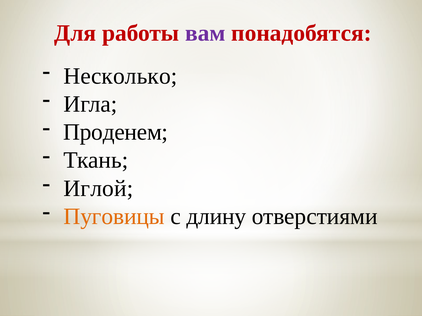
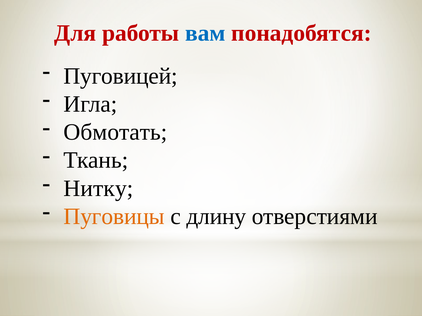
вам colour: purple -> blue
Несколько: Несколько -> Пуговицей
Проденем: Проденем -> Обмотать
Иглой: Иглой -> Нитку
